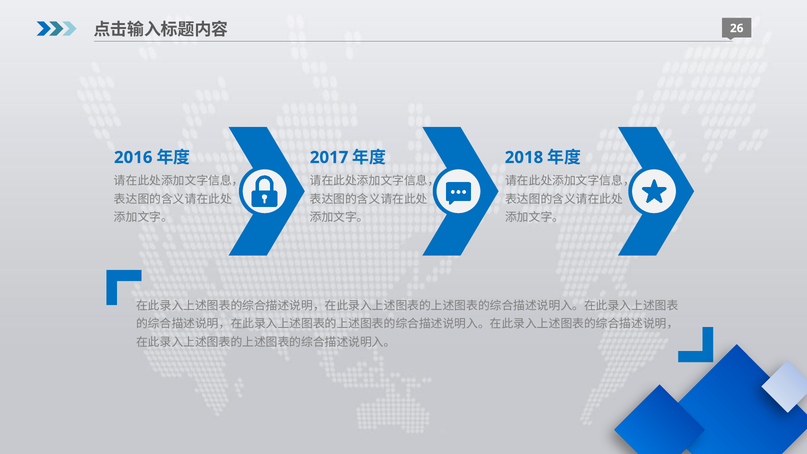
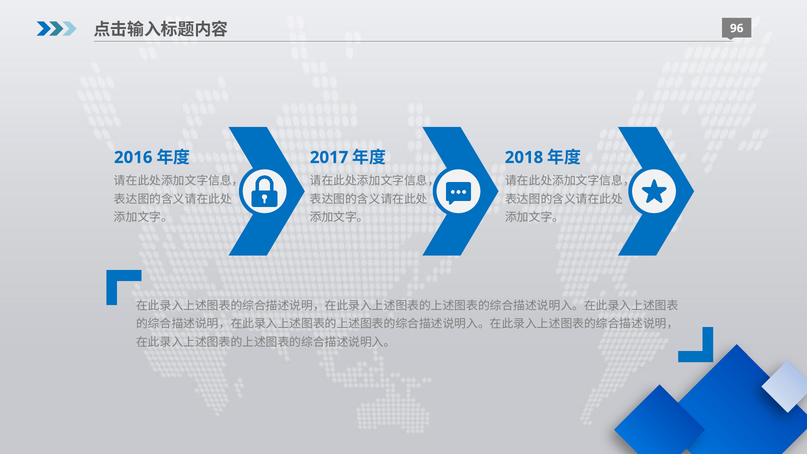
26: 26 -> 96
